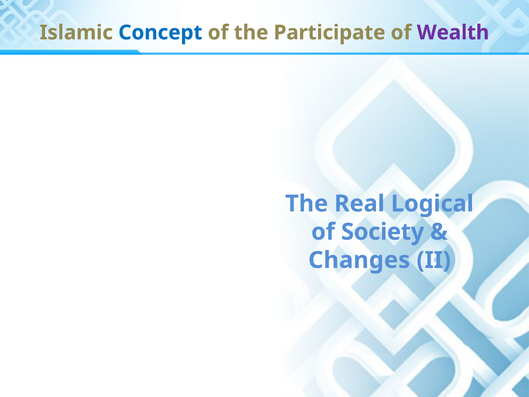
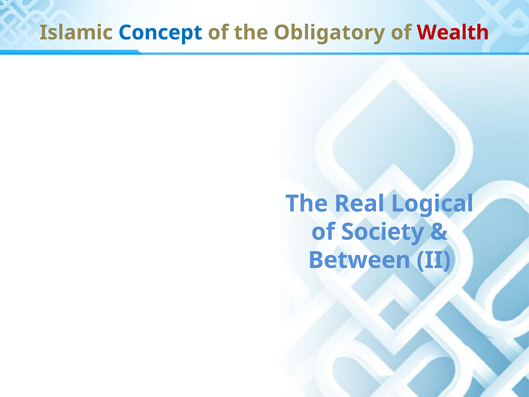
Participate: Participate -> Obligatory
Wealth colour: purple -> red
Changes: Changes -> Between
